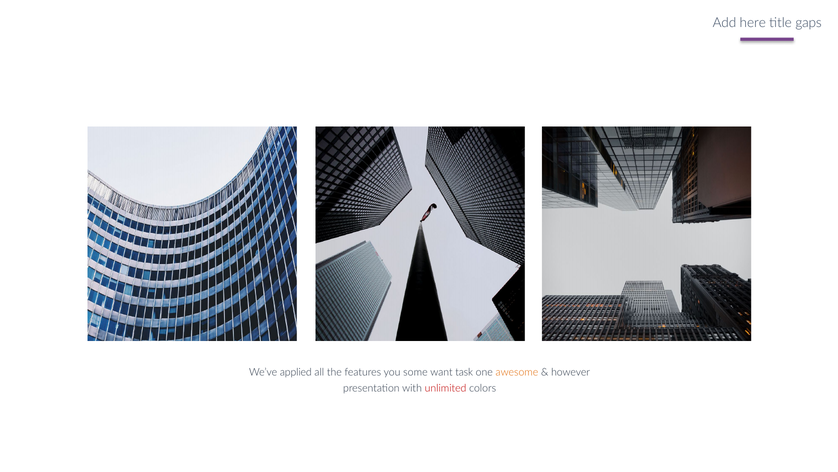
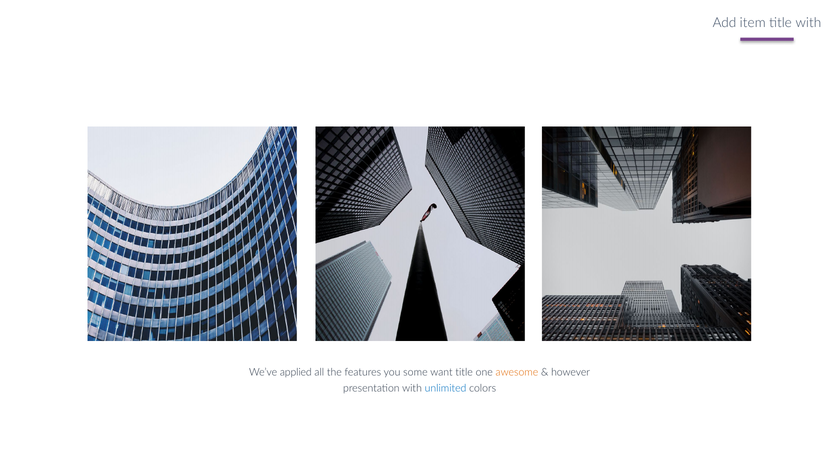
here: here -> item
title gaps: gaps -> with
want task: task -> title
unlimited colour: red -> blue
